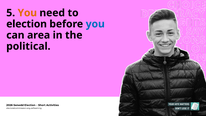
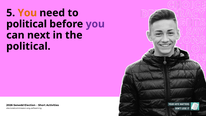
election at (27, 24): election -> political
you at (95, 24) colour: blue -> purple
area: area -> next
